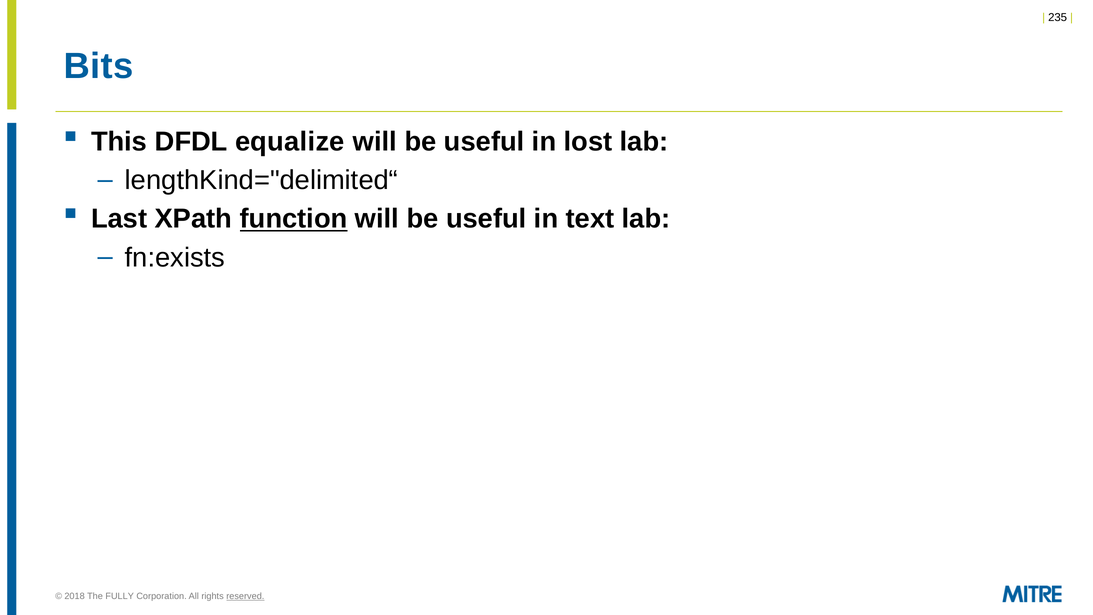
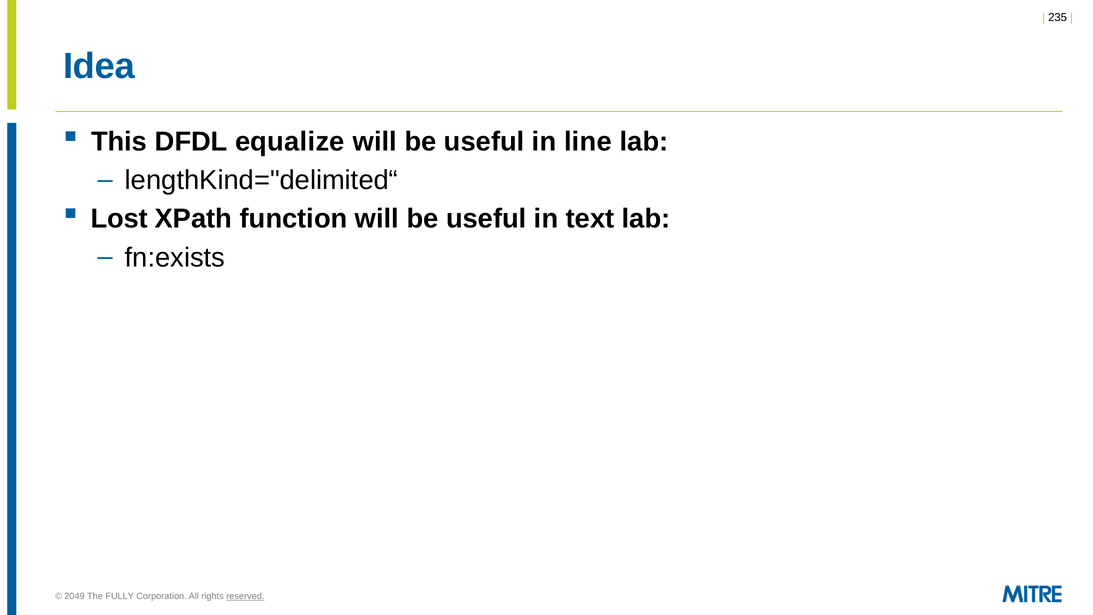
Bits: Bits -> Idea
lost: lost -> line
Last: Last -> Lost
function underline: present -> none
2018: 2018 -> 2049
